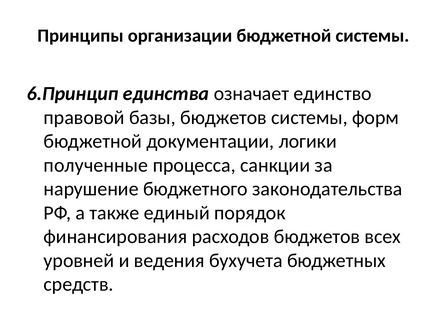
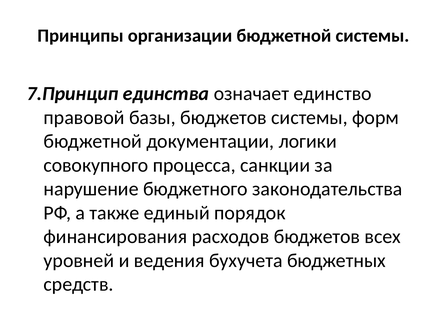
6.Принцип: 6.Принцип -> 7.Принцип
полученные: полученные -> совокупного
